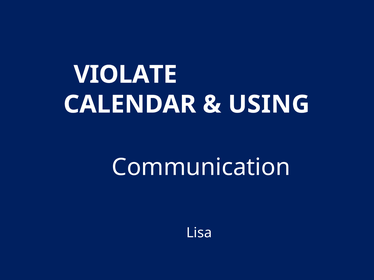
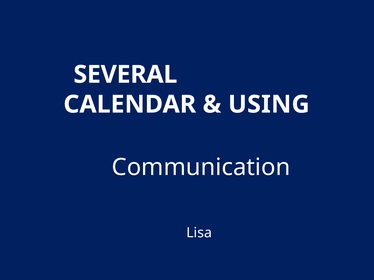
VIOLATE: VIOLATE -> SEVERAL
